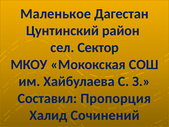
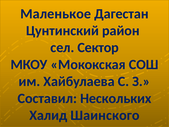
Пропорция: Пропорция -> Нескольких
Сочинений: Сочинений -> Шаинского
